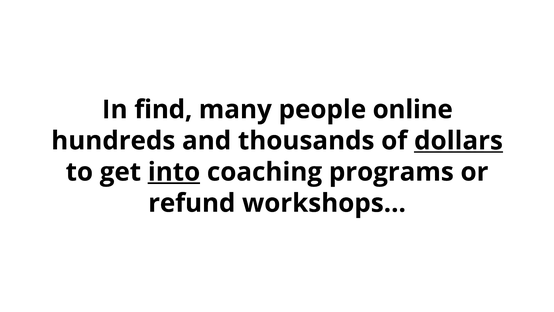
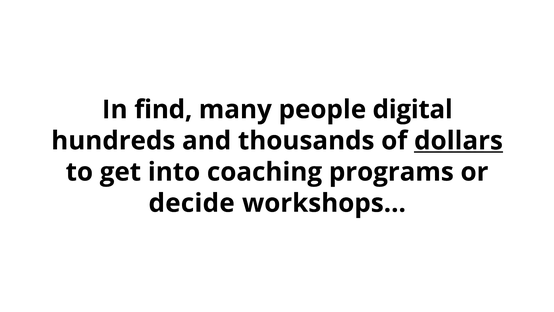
online: online -> digital
into underline: present -> none
refund: refund -> decide
